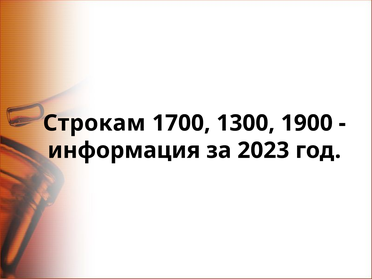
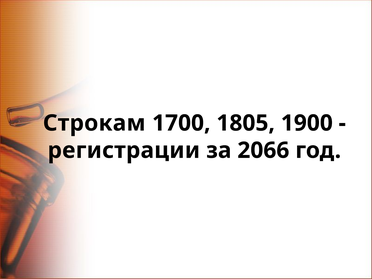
1300: 1300 -> 1805
информация: информация -> регистрации
2023: 2023 -> 2066
